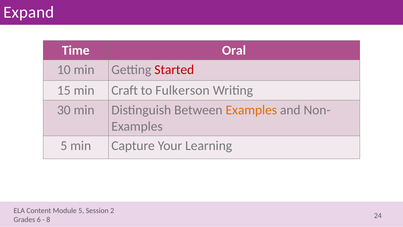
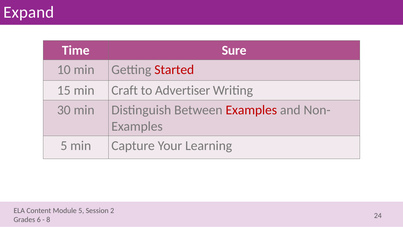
Oral: Oral -> Sure
Fulkerson: Fulkerson -> Advertiser
Examples at (251, 110) colour: orange -> red
